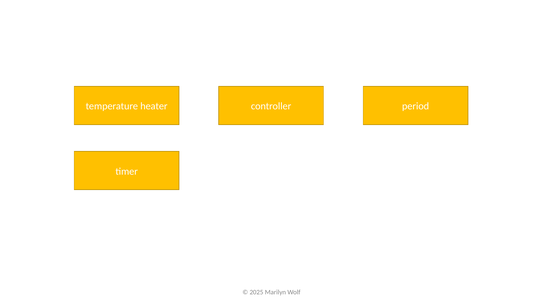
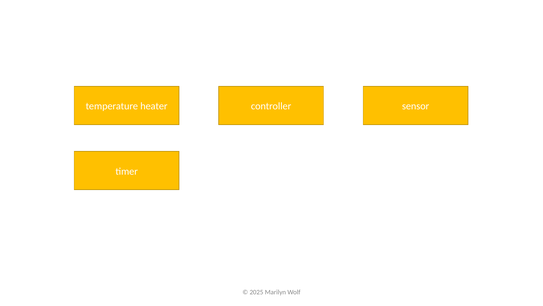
period: period -> sensor
